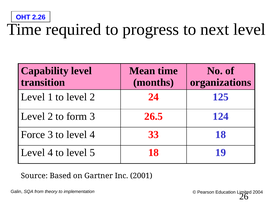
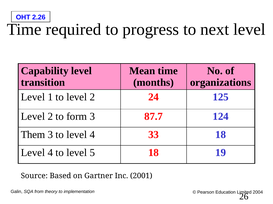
26.5: 26.5 -> 87.7
Force: Force -> Them
